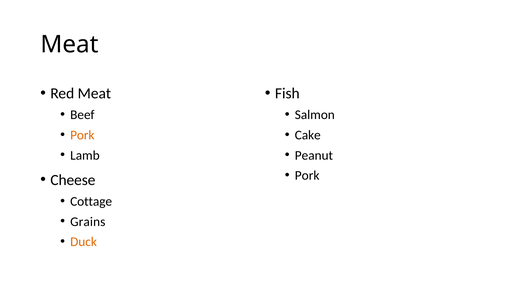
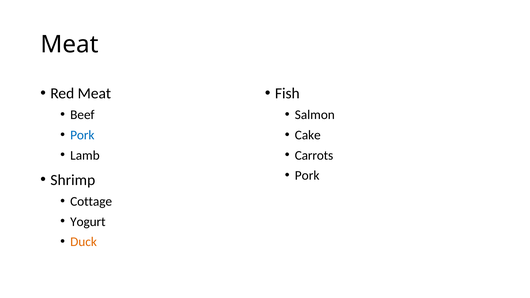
Pork at (82, 135) colour: orange -> blue
Peanut: Peanut -> Carrots
Cheese: Cheese -> Shrimp
Grains: Grains -> Yogurt
